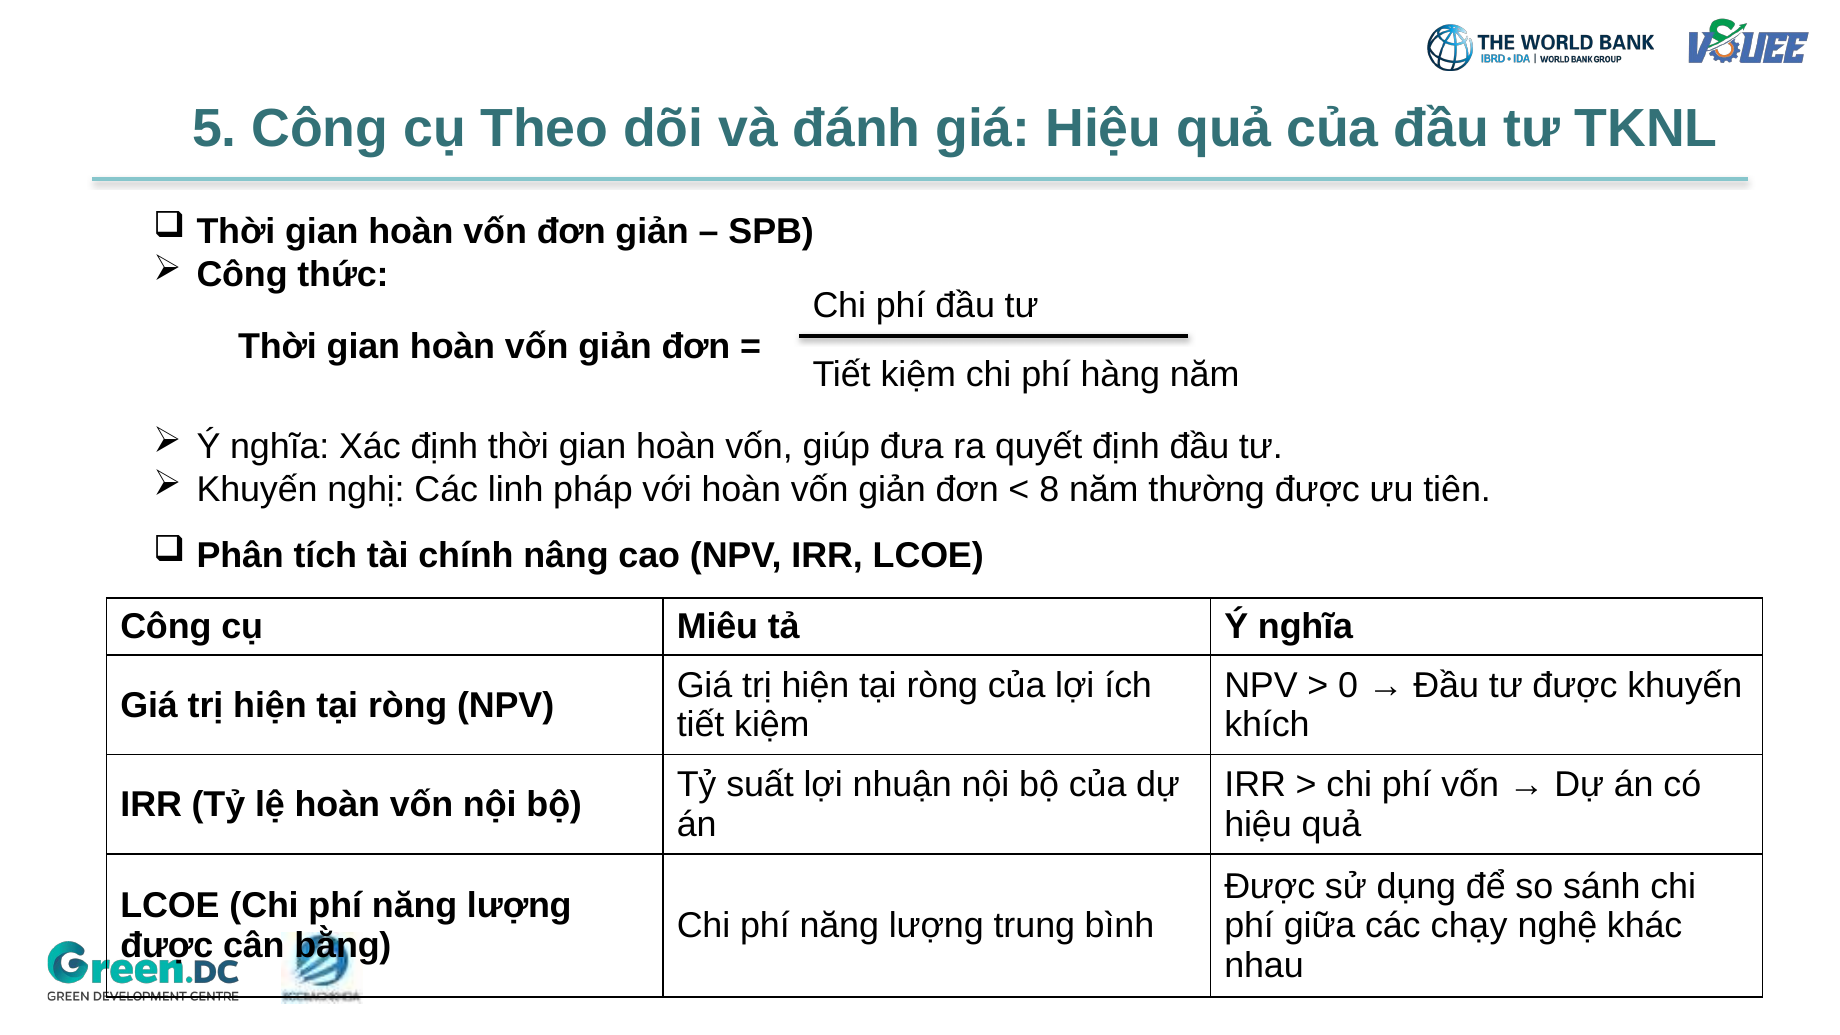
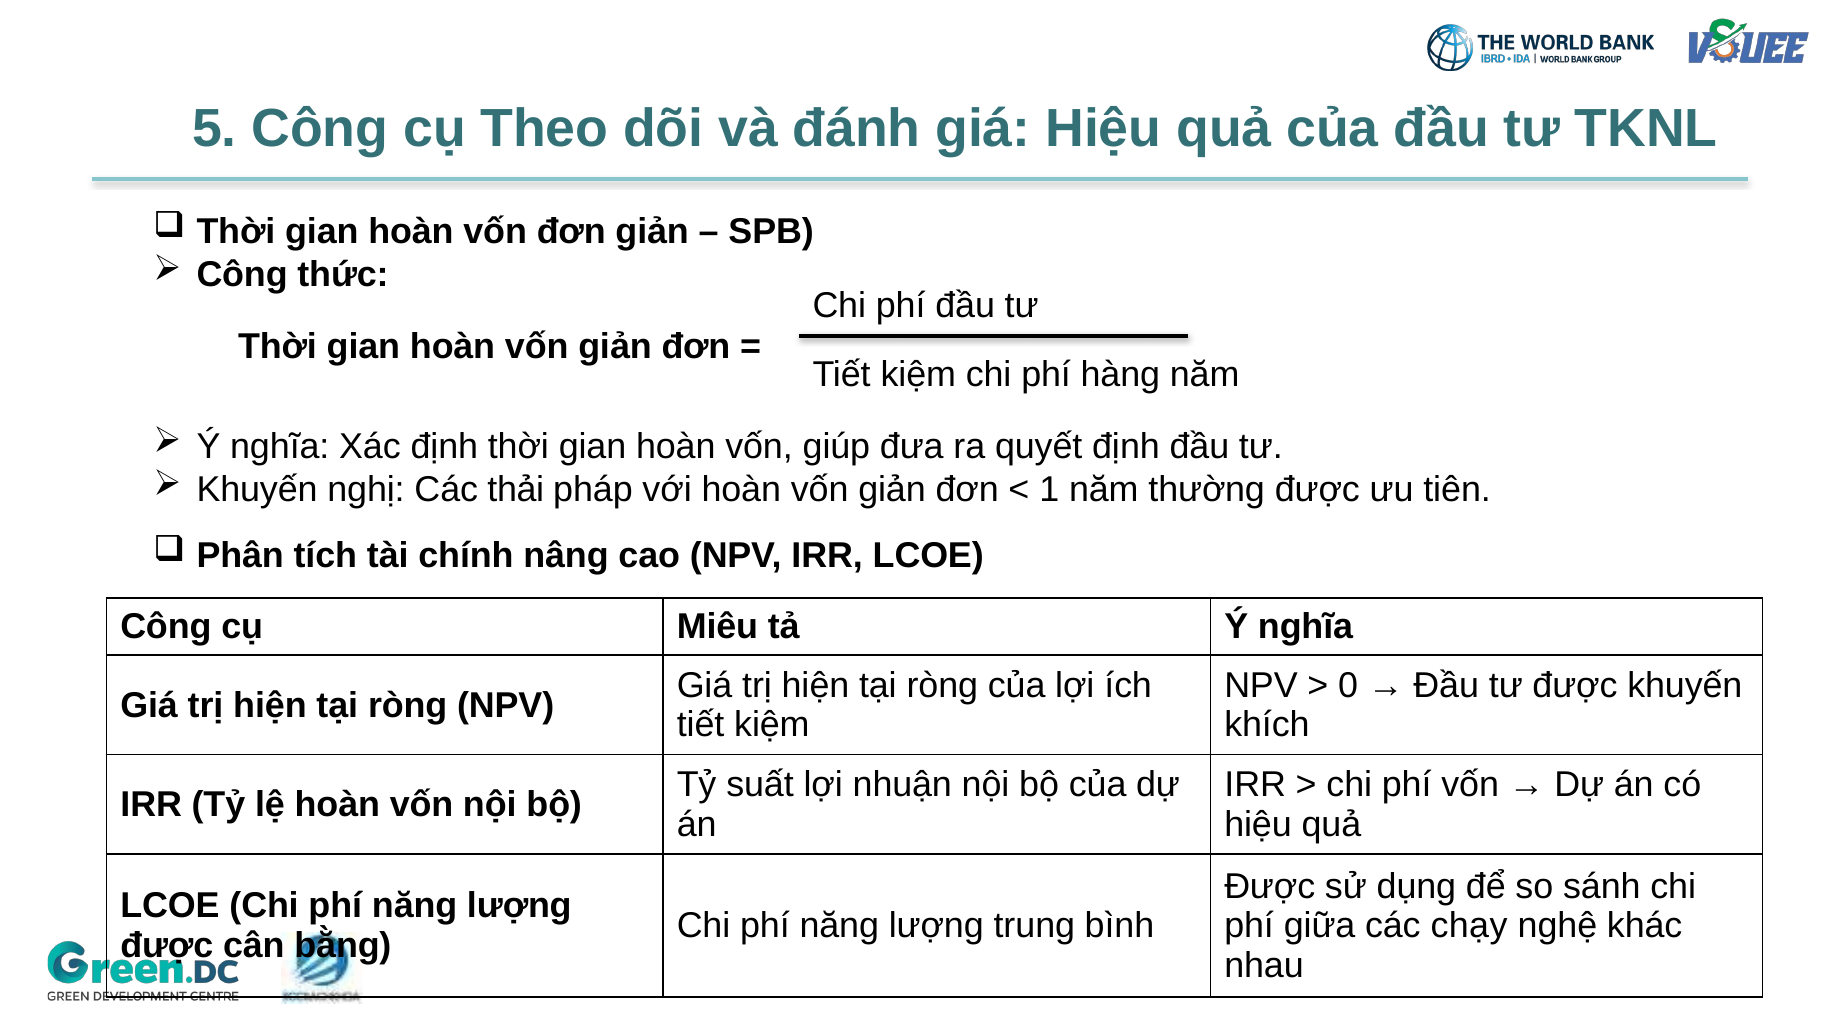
linh: linh -> thải
8: 8 -> 1
